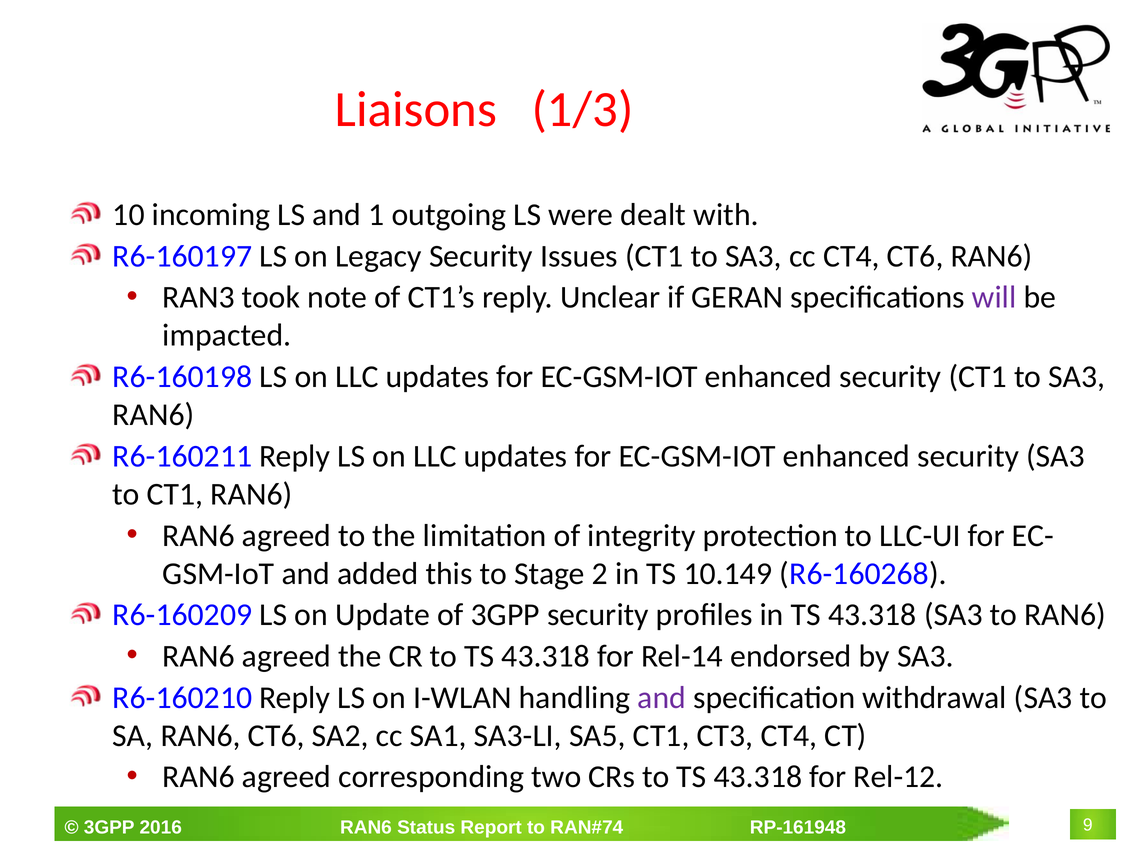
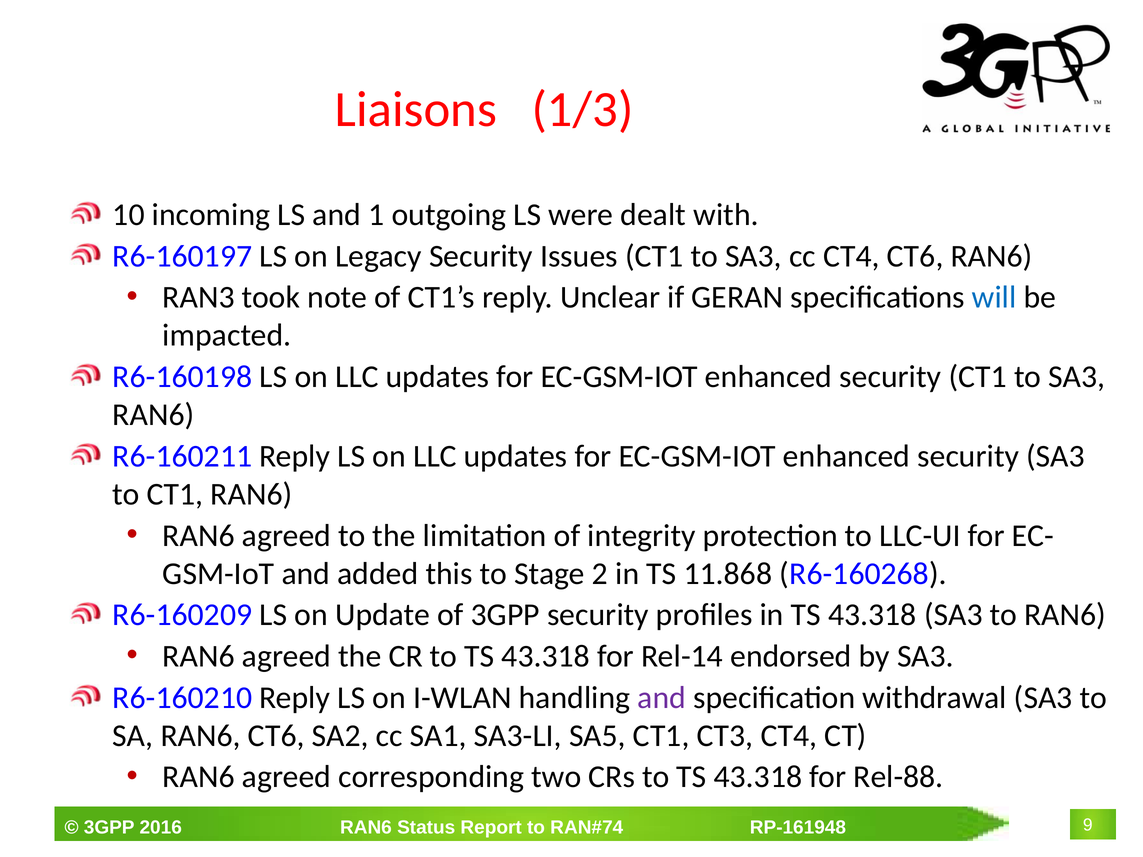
will colour: purple -> blue
10.149: 10.149 -> 11.868
Rel-12: Rel-12 -> Rel-88
